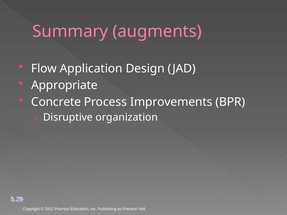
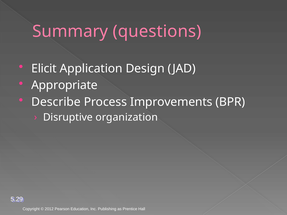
augments: augments -> questions
Flow: Flow -> Elicit
Concrete: Concrete -> Describe
